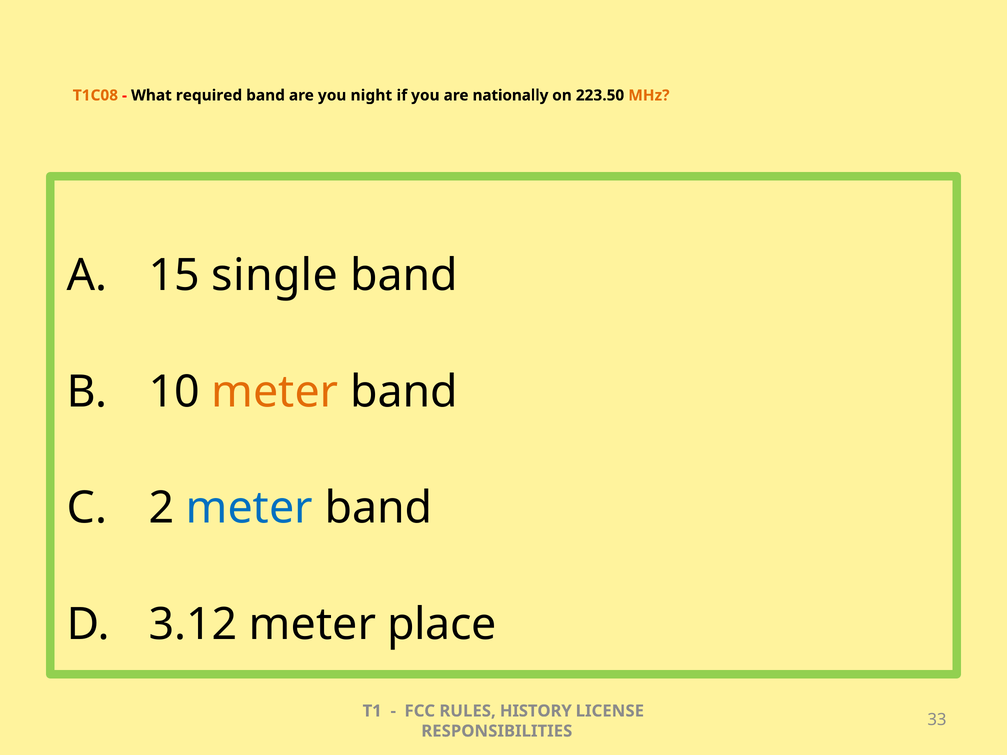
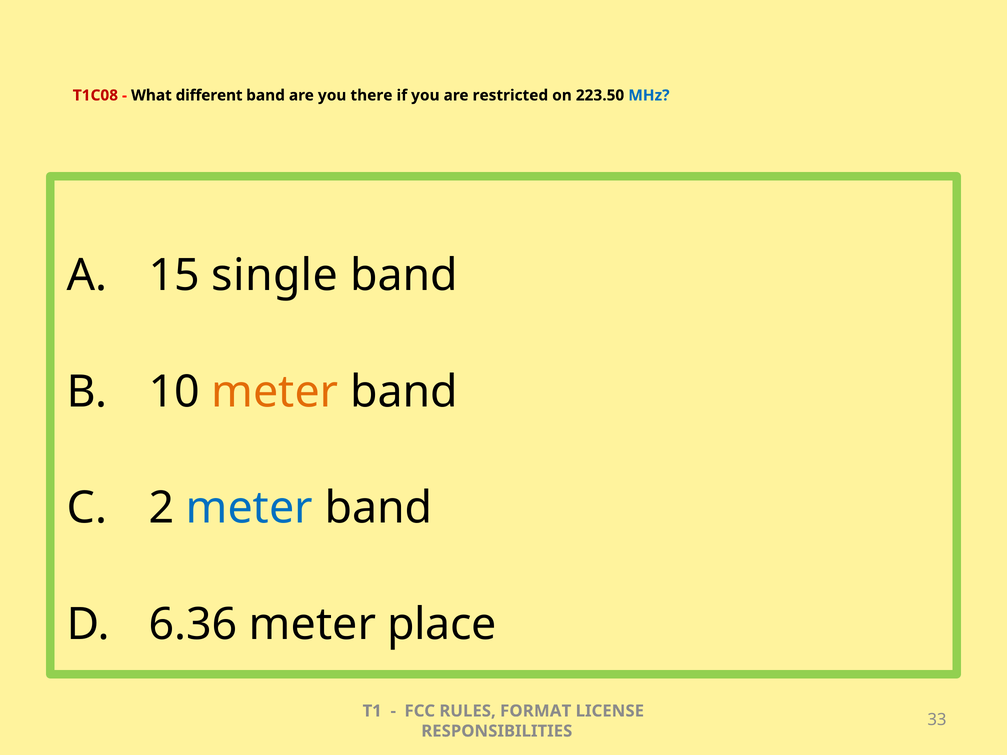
T1C08 colour: orange -> red
required: required -> different
night: night -> there
nationally: nationally -> restricted
MHz colour: orange -> blue
3.12: 3.12 -> 6.36
HISTORY: HISTORY -> FORMAT
